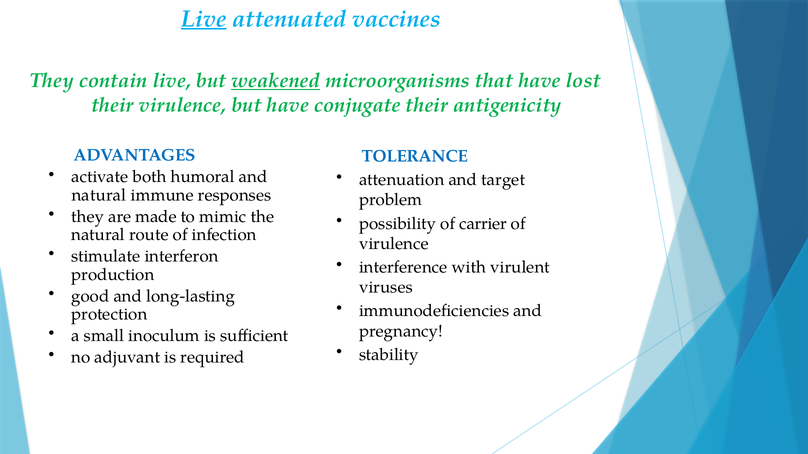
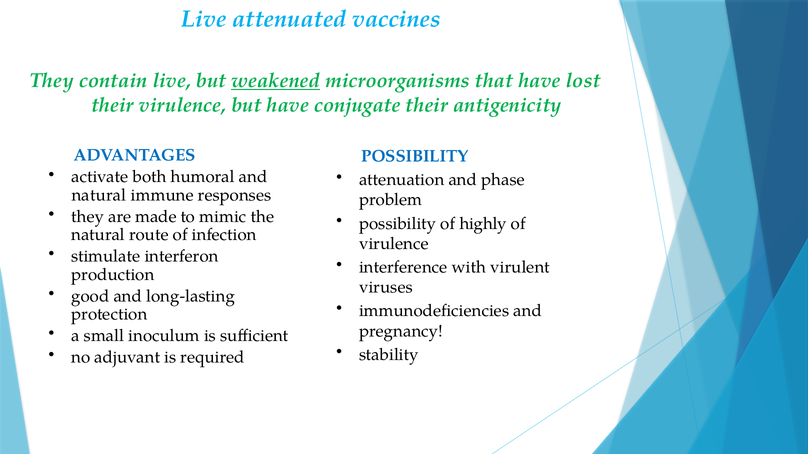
Live at (204, 19) underline: present -> none
TOLERANCE at (415, 156): TOLERANCE -> POSSIBILITY
target: target -> phase
carrier: carrier -> highly
